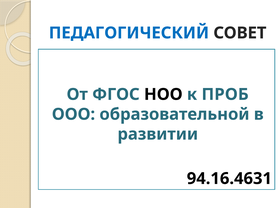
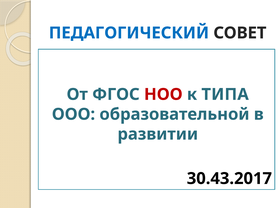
НОО colour: black -> red
ПРОБ: ПРОБ -> ТИПА
94.16.4631: 94.16.4631 -> 30.43.2017
